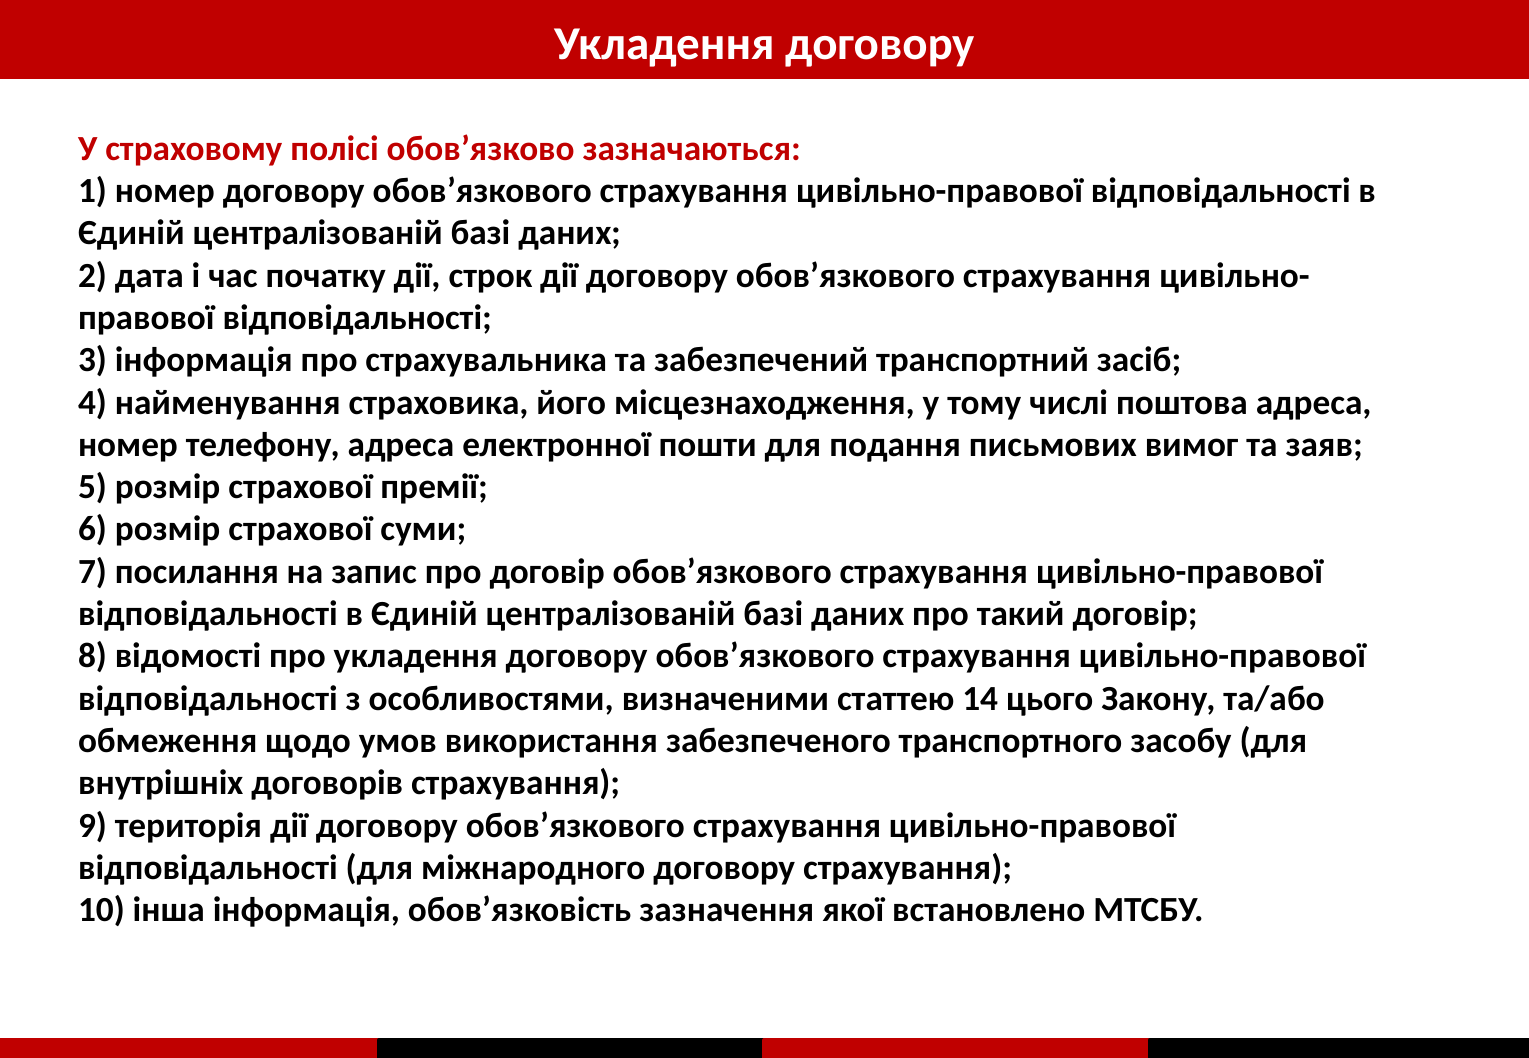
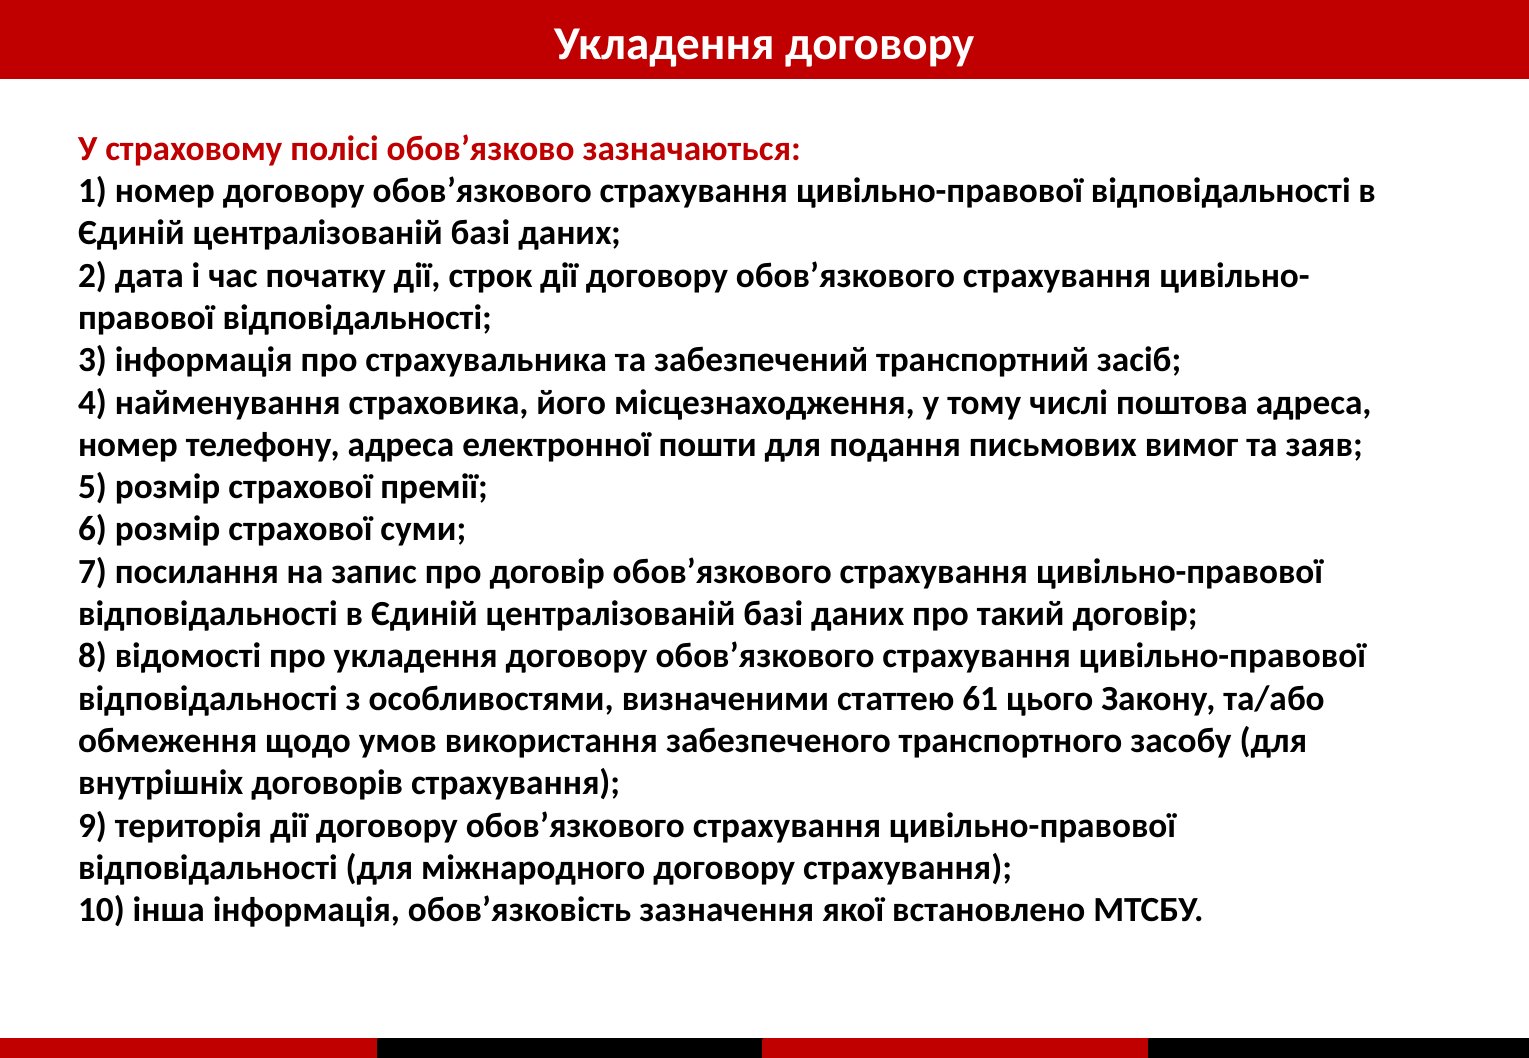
14: 14 -> 61
